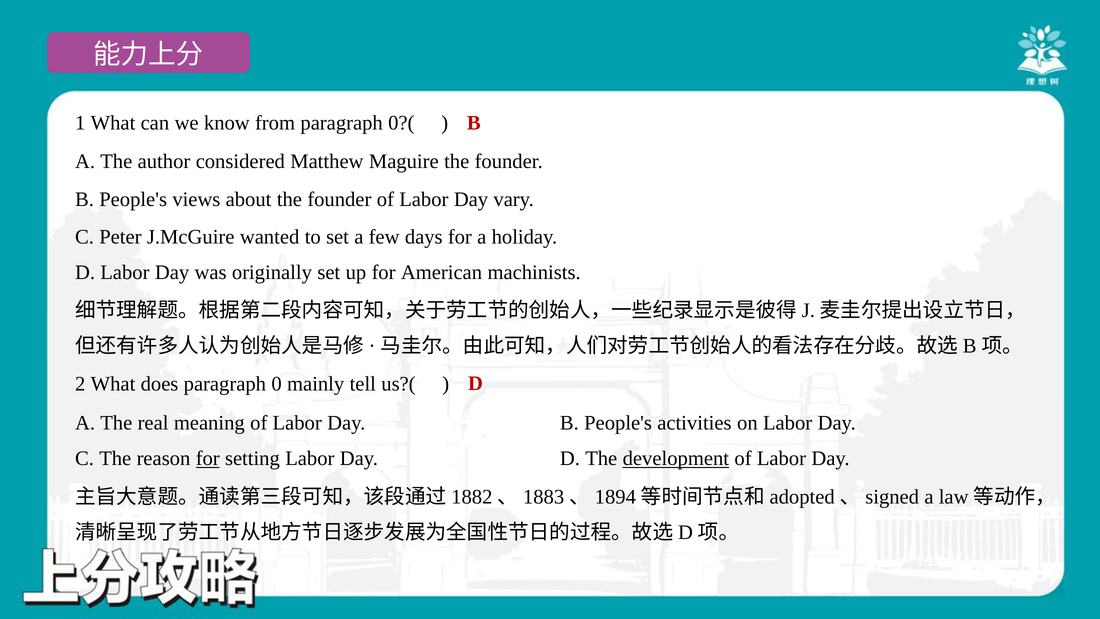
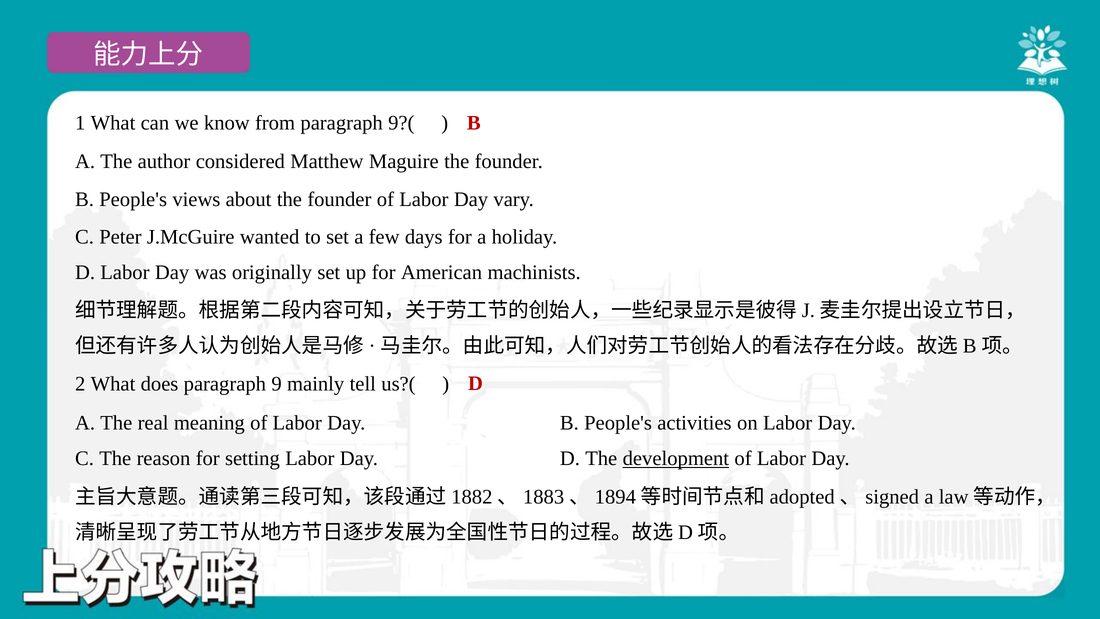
0?(: 0?( -> 9?(
0: 0 -> 9
for at (208, 458) underline: present -> none
